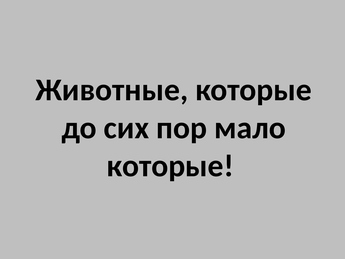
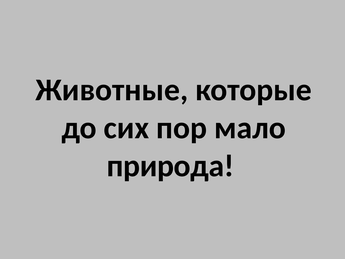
которые at (170, 166): которые -> природа
